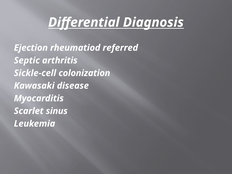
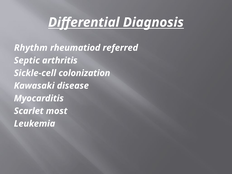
Ejection: Ejection -> Rhythm
sinus: sinus -> most
